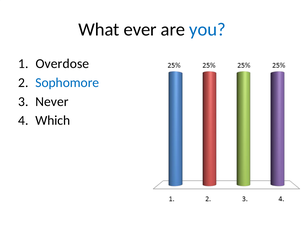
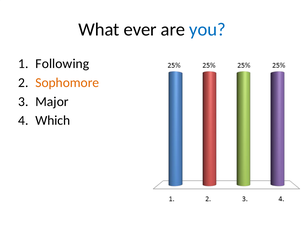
Overdose: Overdose -> Following
Sophomore colour: blue -> orange
Never: Never -> Major
